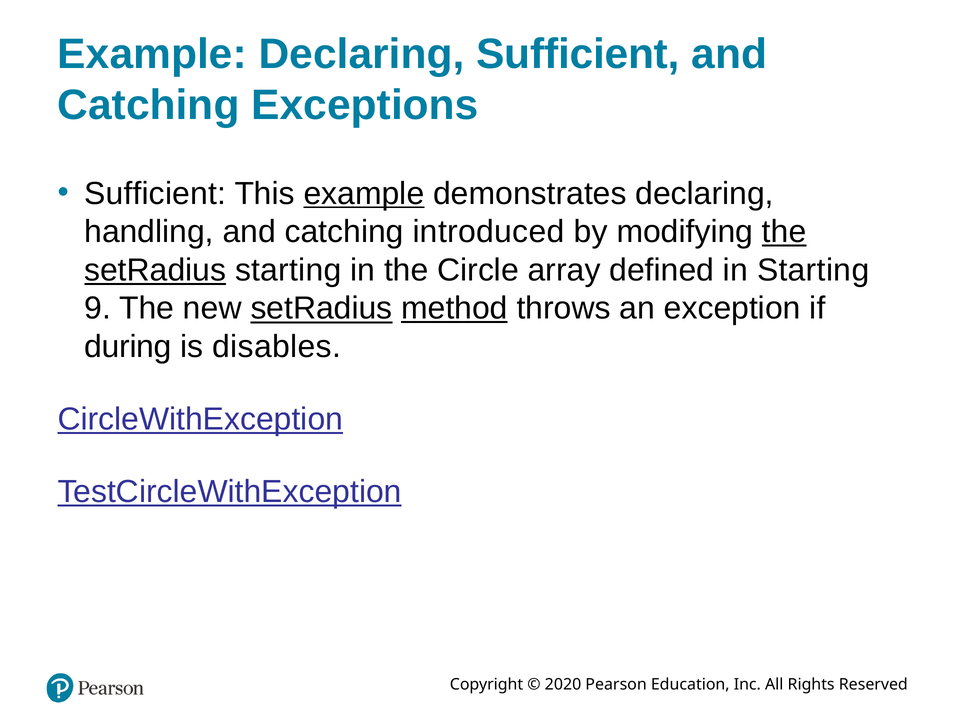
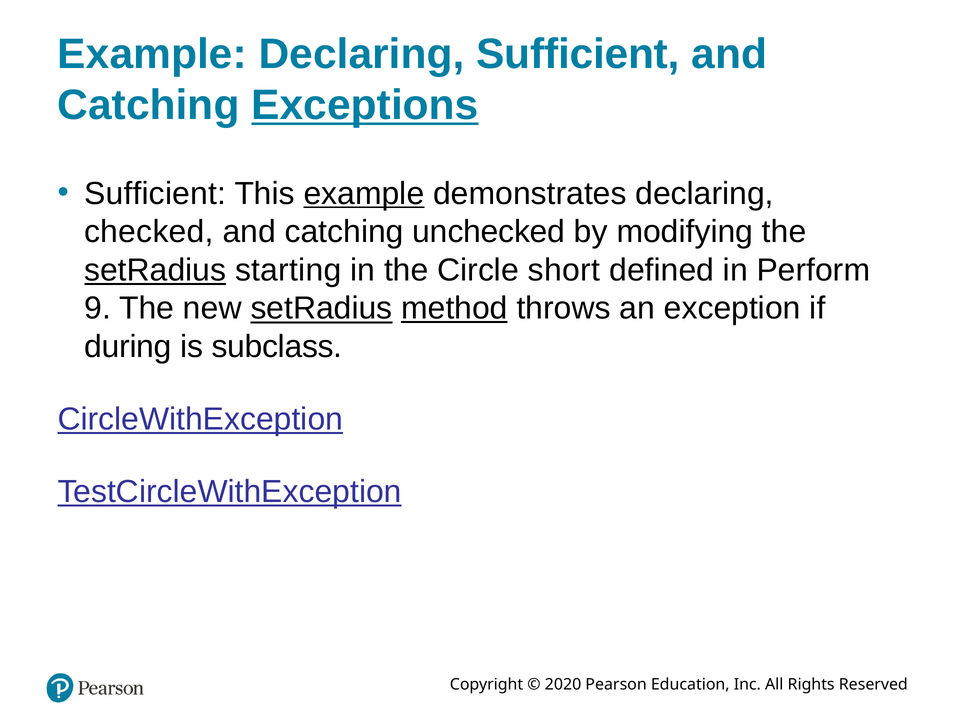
Exceptions underline: none -> present
handling: handling -> checked
introduced: introduced -> unchecked
the at (784, 232) underline: present -> none
array: array -> short
in Starting: Starting -> Perform
disables: disables -> subclass
